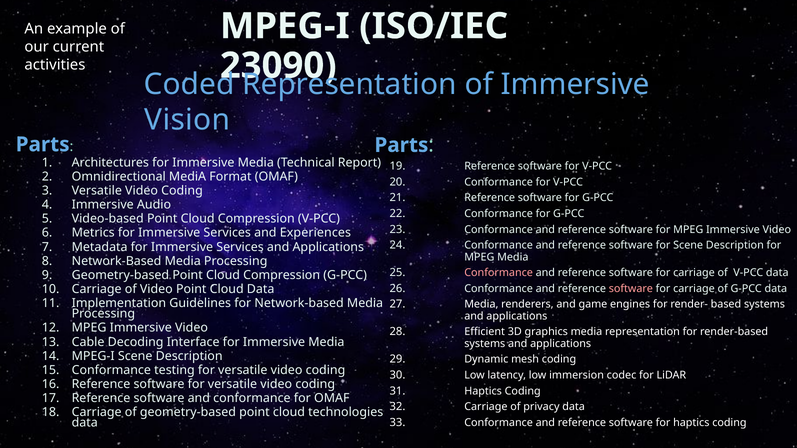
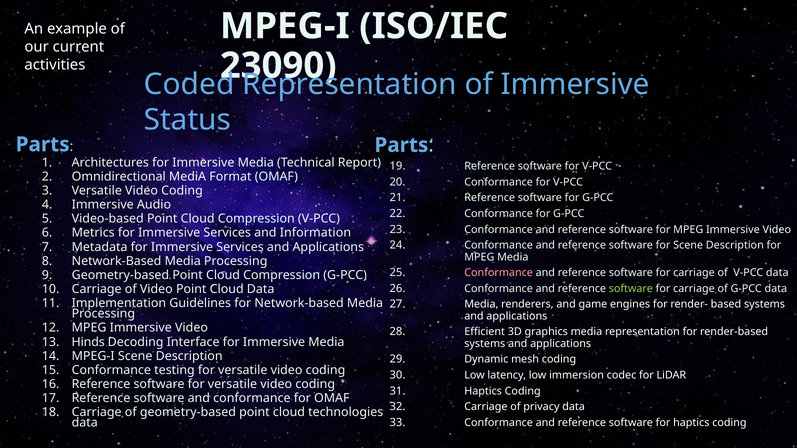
Vision: Vision -> Status
Experiences: Experiences -> Information
software at (631, 289) colour: pink -> light green
Cable: Cable -> Hinds
